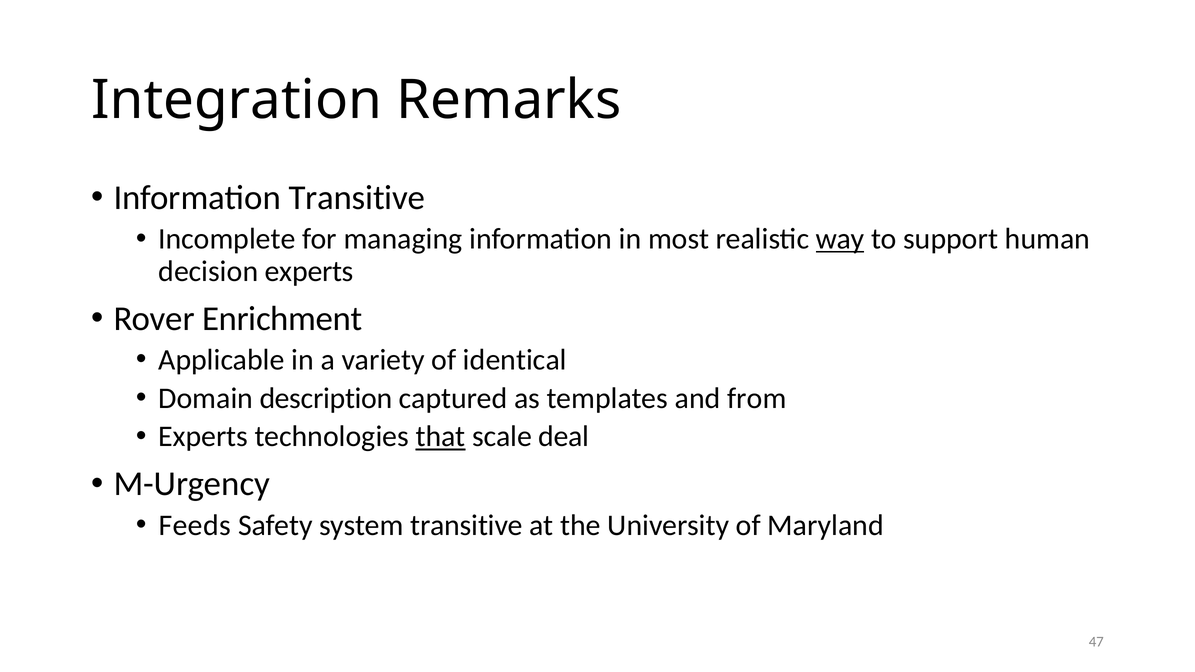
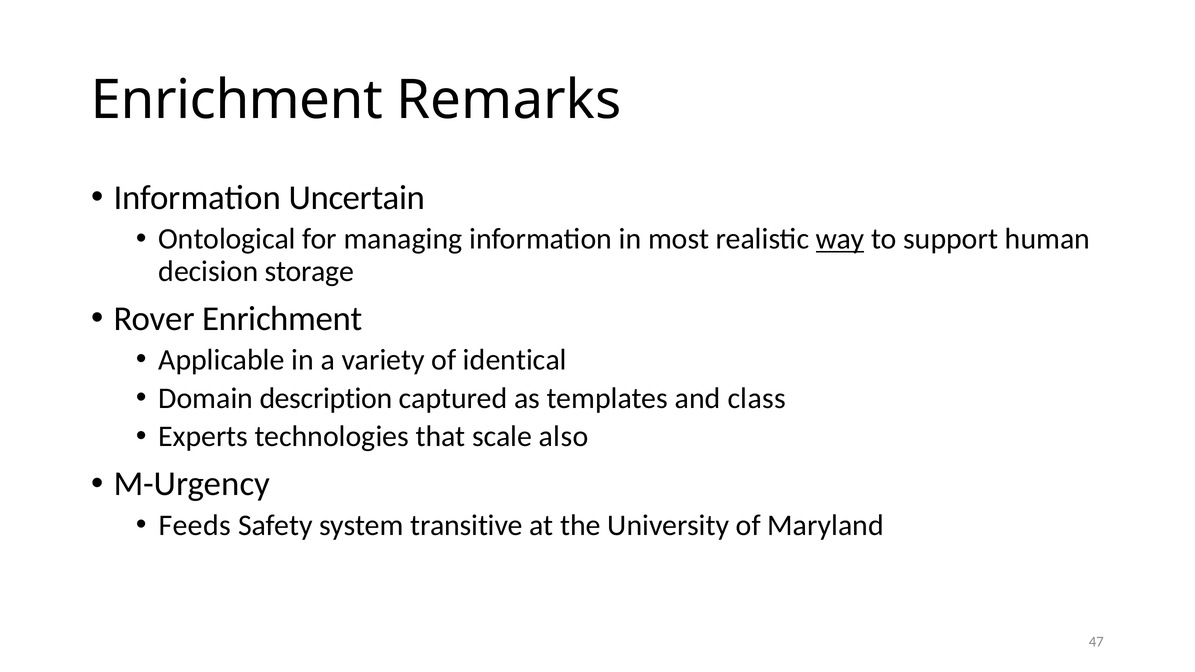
Integration at (237, 100): Integration -> Enrichment
Information Transitive: Transitive -> Uncertain
Incomplete: Incomplete -> Ontological
decision experts: experts -> storage
from: from -> class
that underline: present -> none
deal: deal -> also
